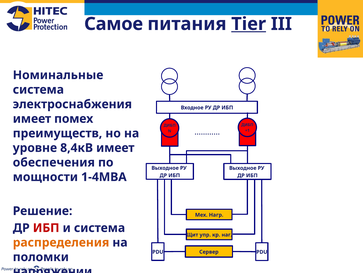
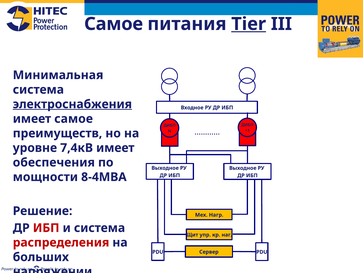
Номинальные: Номинальные -> Mинимальная
электроснабжения underline: none -> present
имеет помех: помех -> самое
8,4кВ: 8,4кВ -> 7,4кВ
1-4МВА: 1-4МВА -> 8-4МВА
распределения colour: orange -> red
поломки: поломки -> больших
